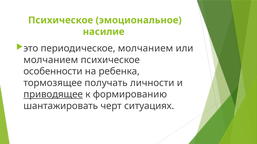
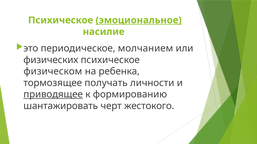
эмоциональное underline: none -> present
молчанием at (51, 60): молчанием -> физических
особенности: особенности -> физическом
ситуациях: ситуациях -> жестокого
